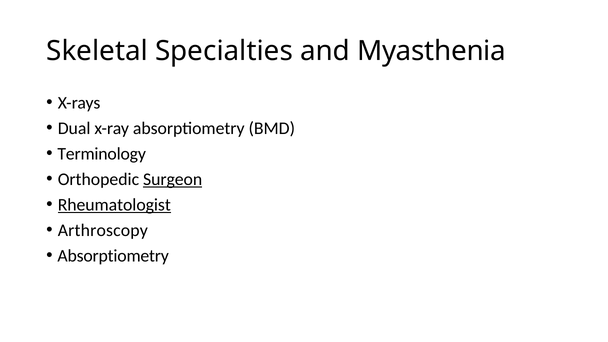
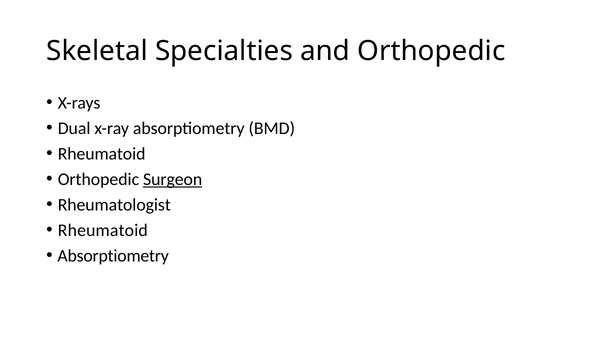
and Myasthenia: Myasthenia -> Orthopedic
Terminology at (102, 154): Terminology -> Rheumatoid
Rheumatologist underline: present -> none
Arthroscopy at (103, 230): Arthroscopy -> Rheumatoid
